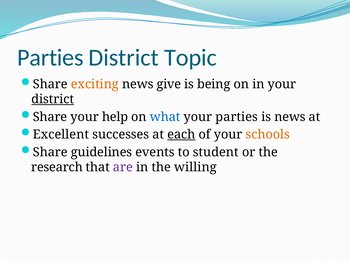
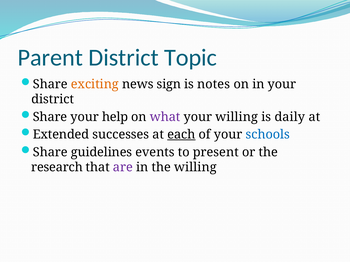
Parties at (50, 58): Parties -> Parent
give: give -> sign
being: being -> notes
district at (53, 99) underline: present -> none
what colour: blue -> purple
your parties: parties -> willing
is news: news -> daily
Excellent: Excellent -> Extended
schools colour: orange -> blue
student: student -> present
